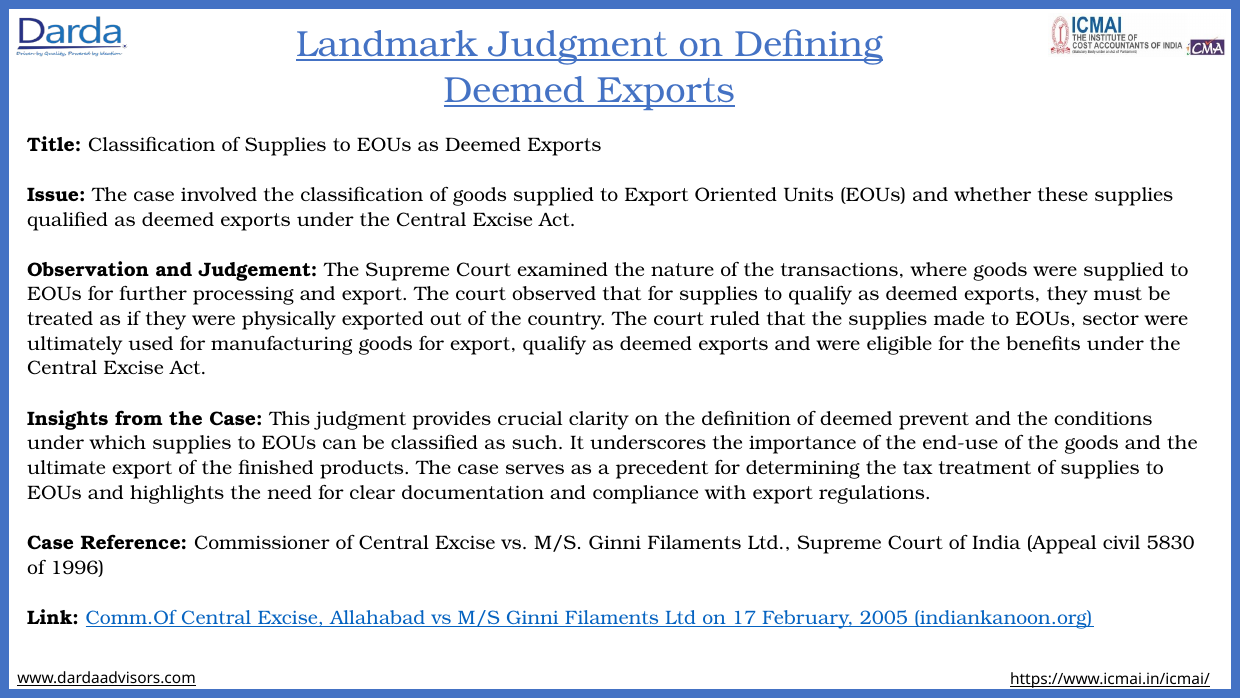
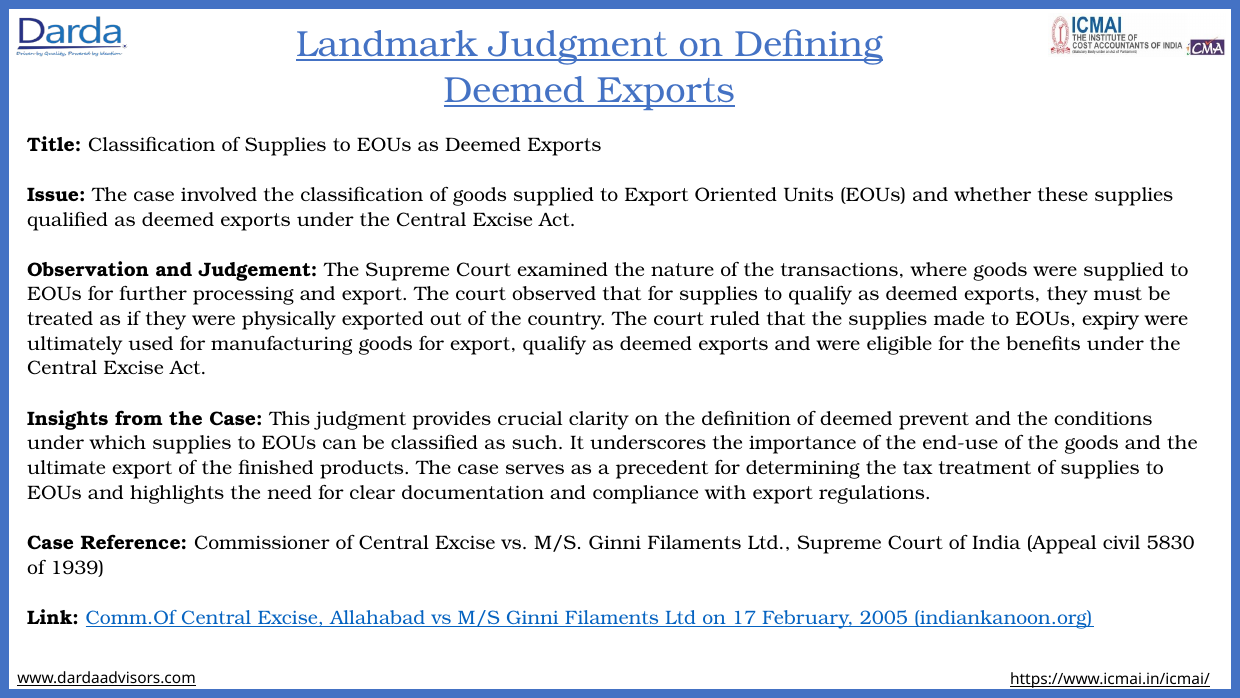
sector: sector -> expiry
1996: 1996 -> 1939
